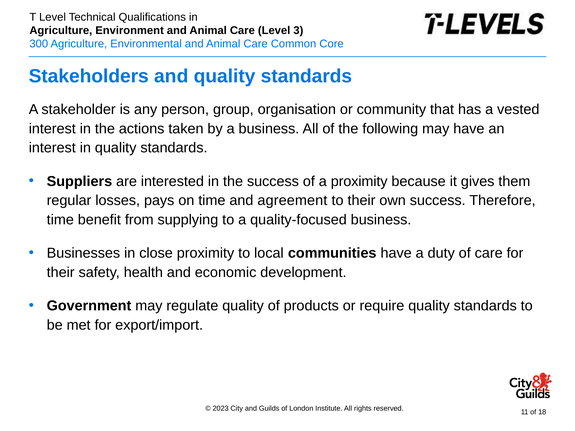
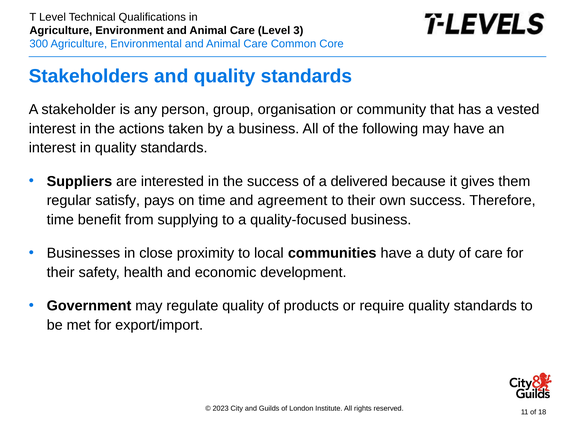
a proximity: proximity -> delivered
losses: losses -> satisfy
